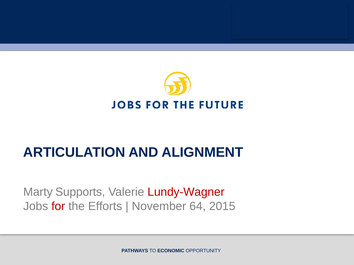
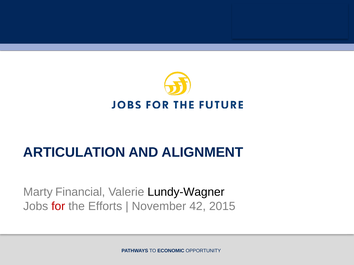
Supports: Supports -> Financial
Lundy-Wagner colour: red -> black
64: 64 -> 42
